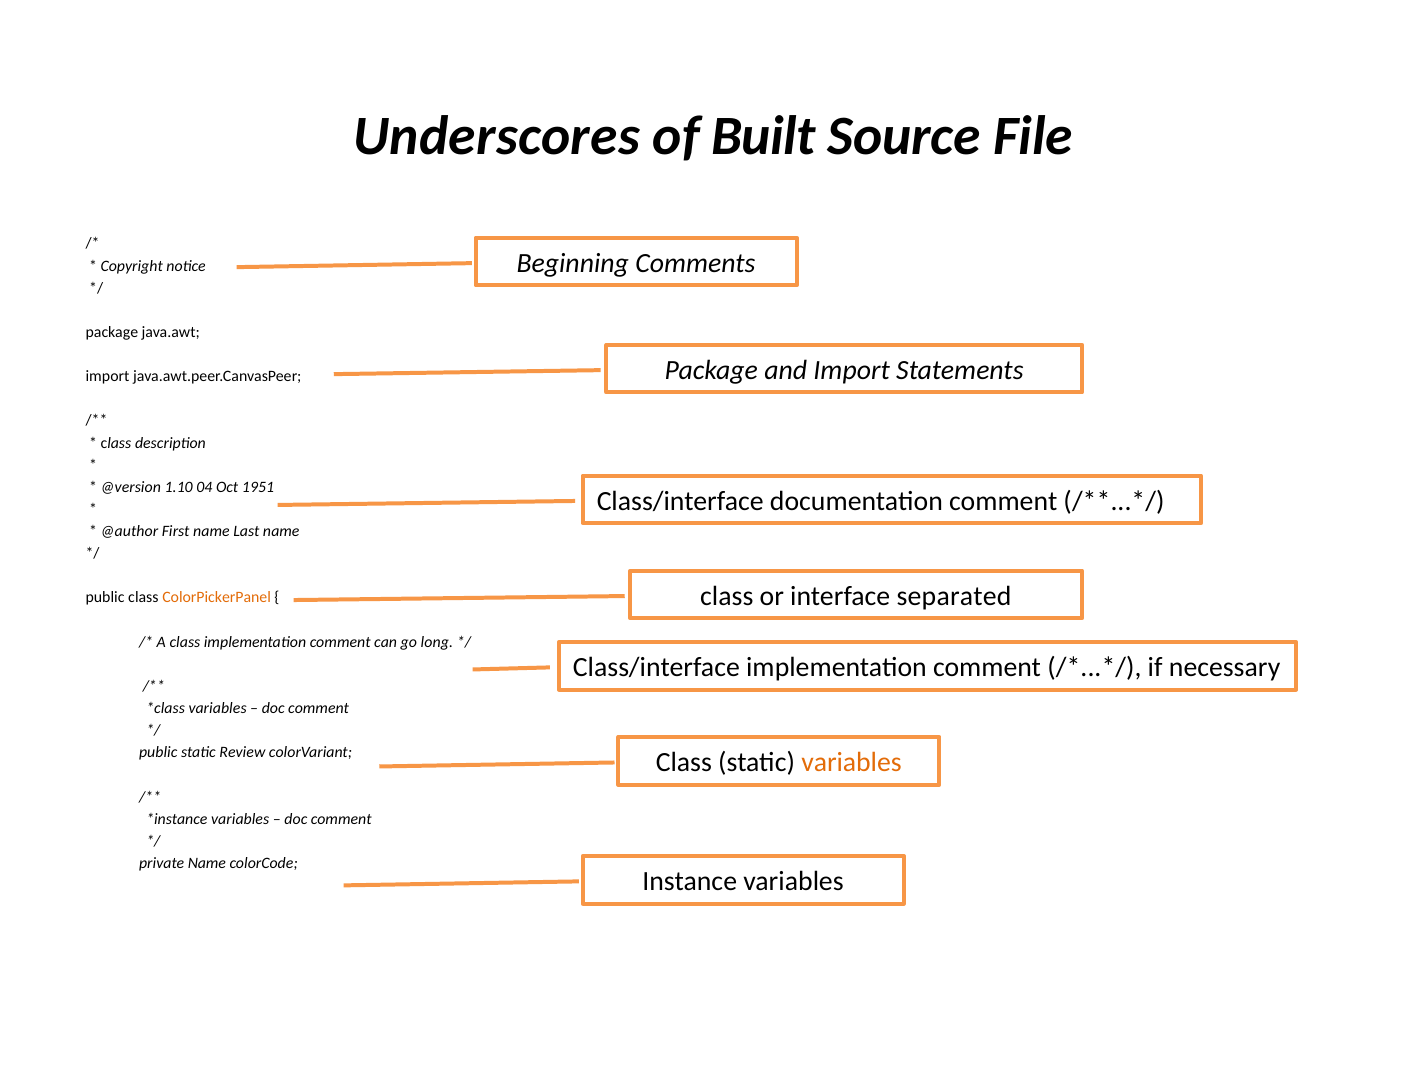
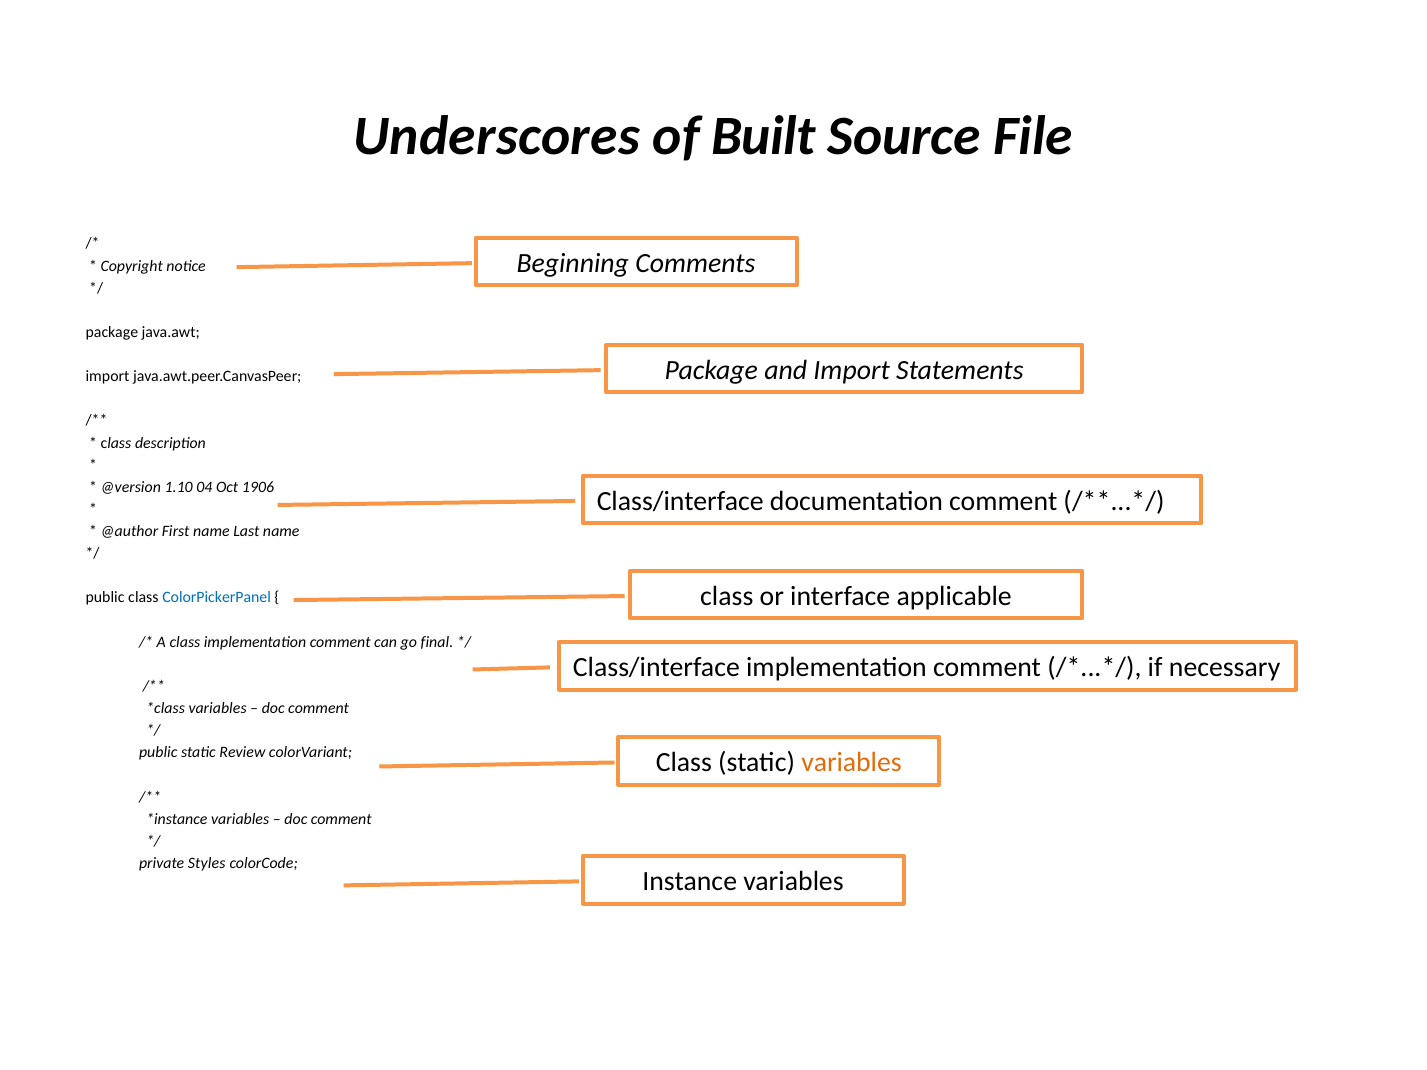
1951: 1951 -> 1906
separated: separated -> applicable
ColorPickerPanel colour: orange -> blue
long: long -> final
private Name: Name -> Styles
